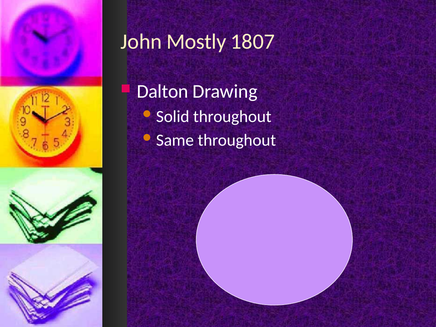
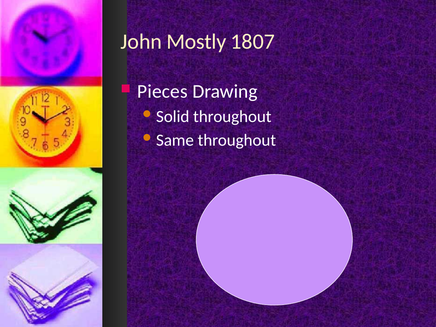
Dalton: Dalton -> Pieces
